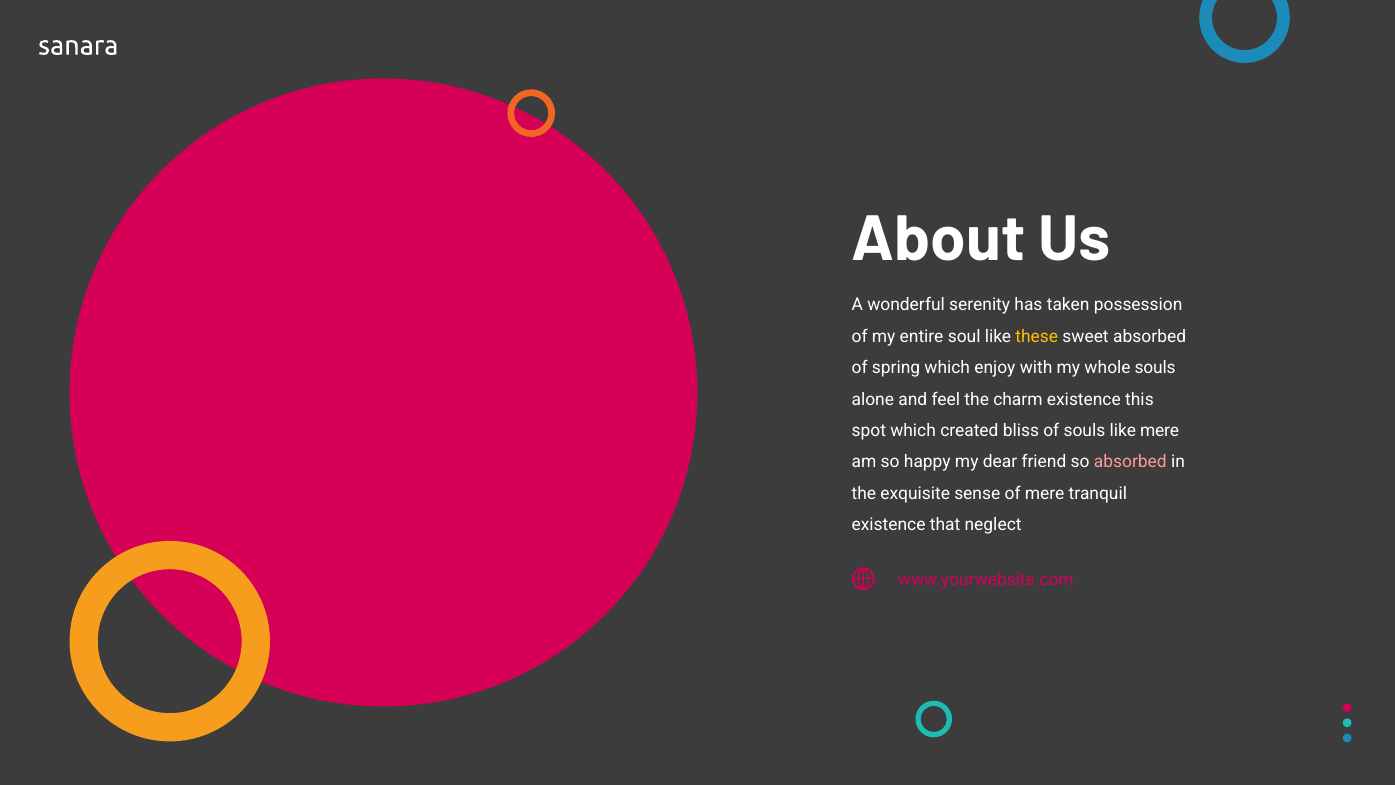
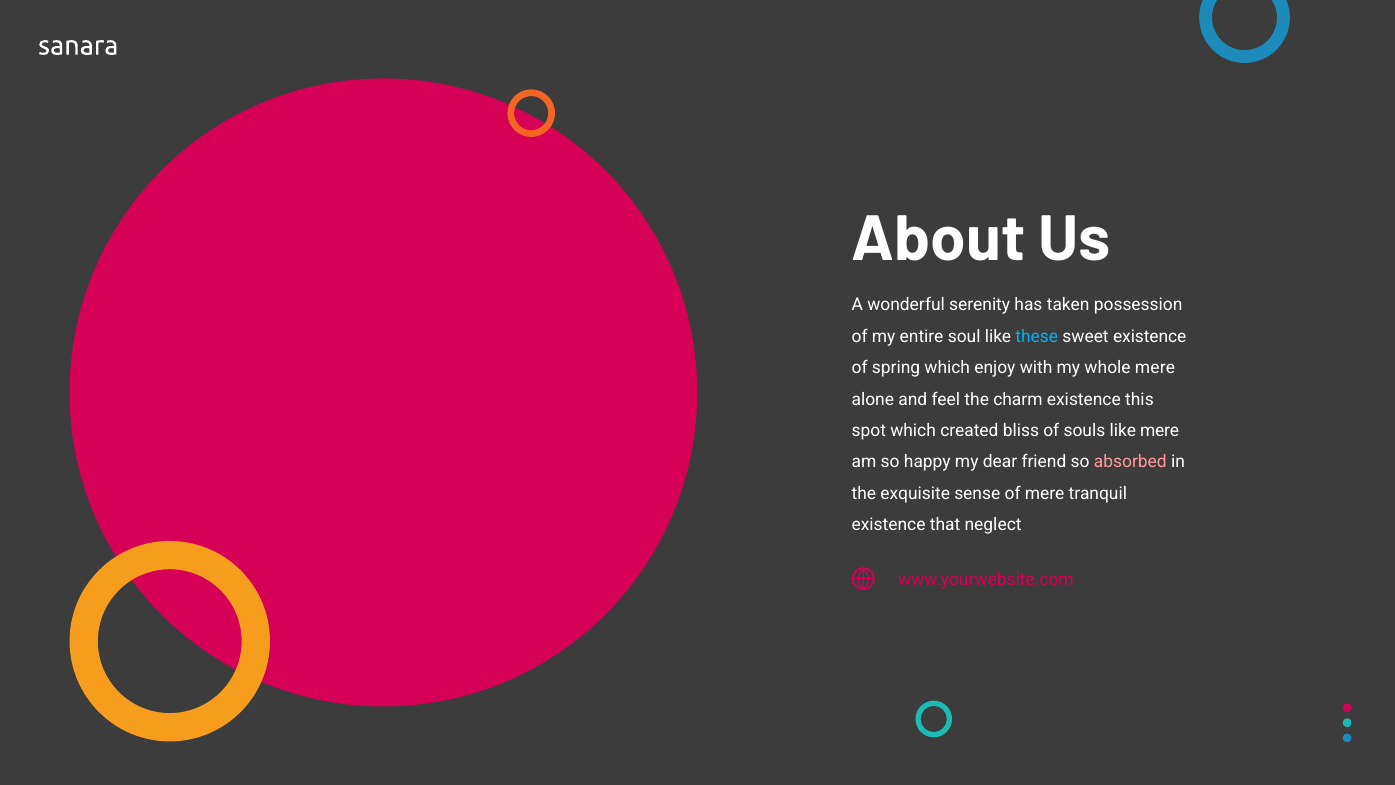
these colour: yellow -> light blue
sweet absorbed: absorbed -> existence
whole souls: souls -> mere
